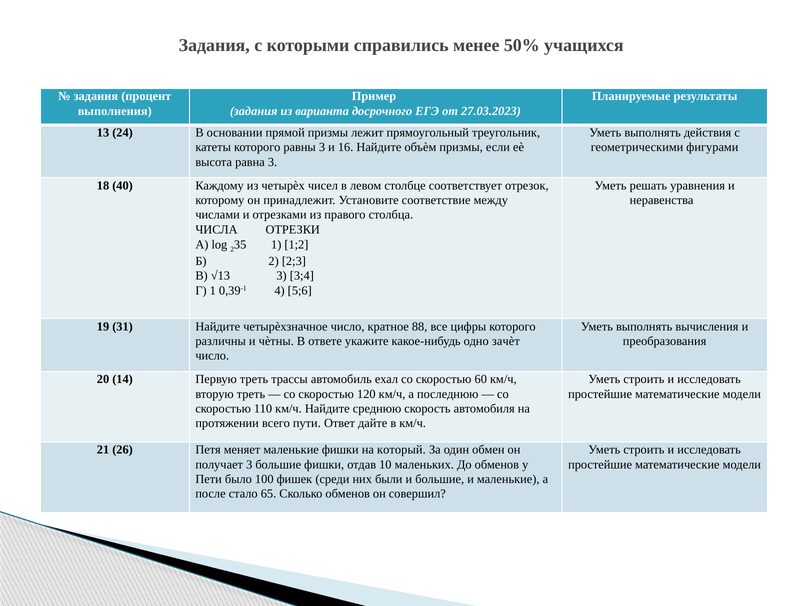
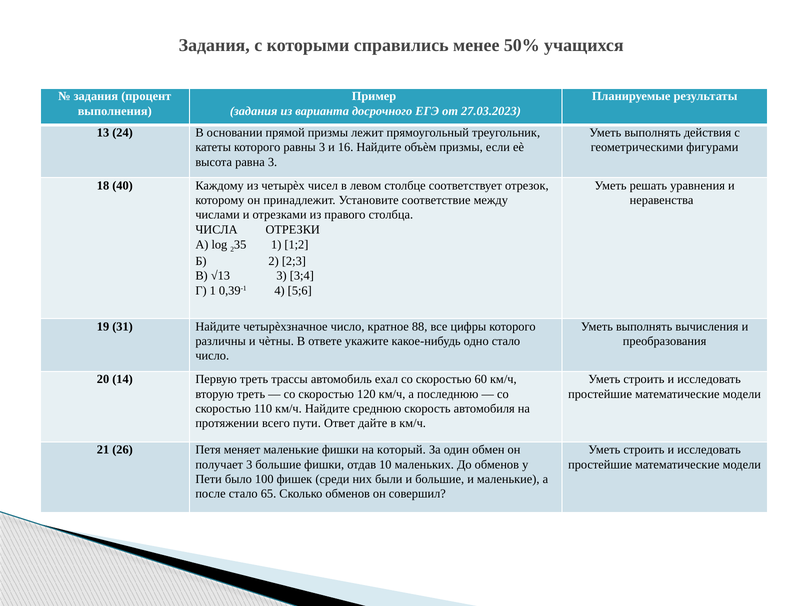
одно зачѐт: зачѐт -> стало
